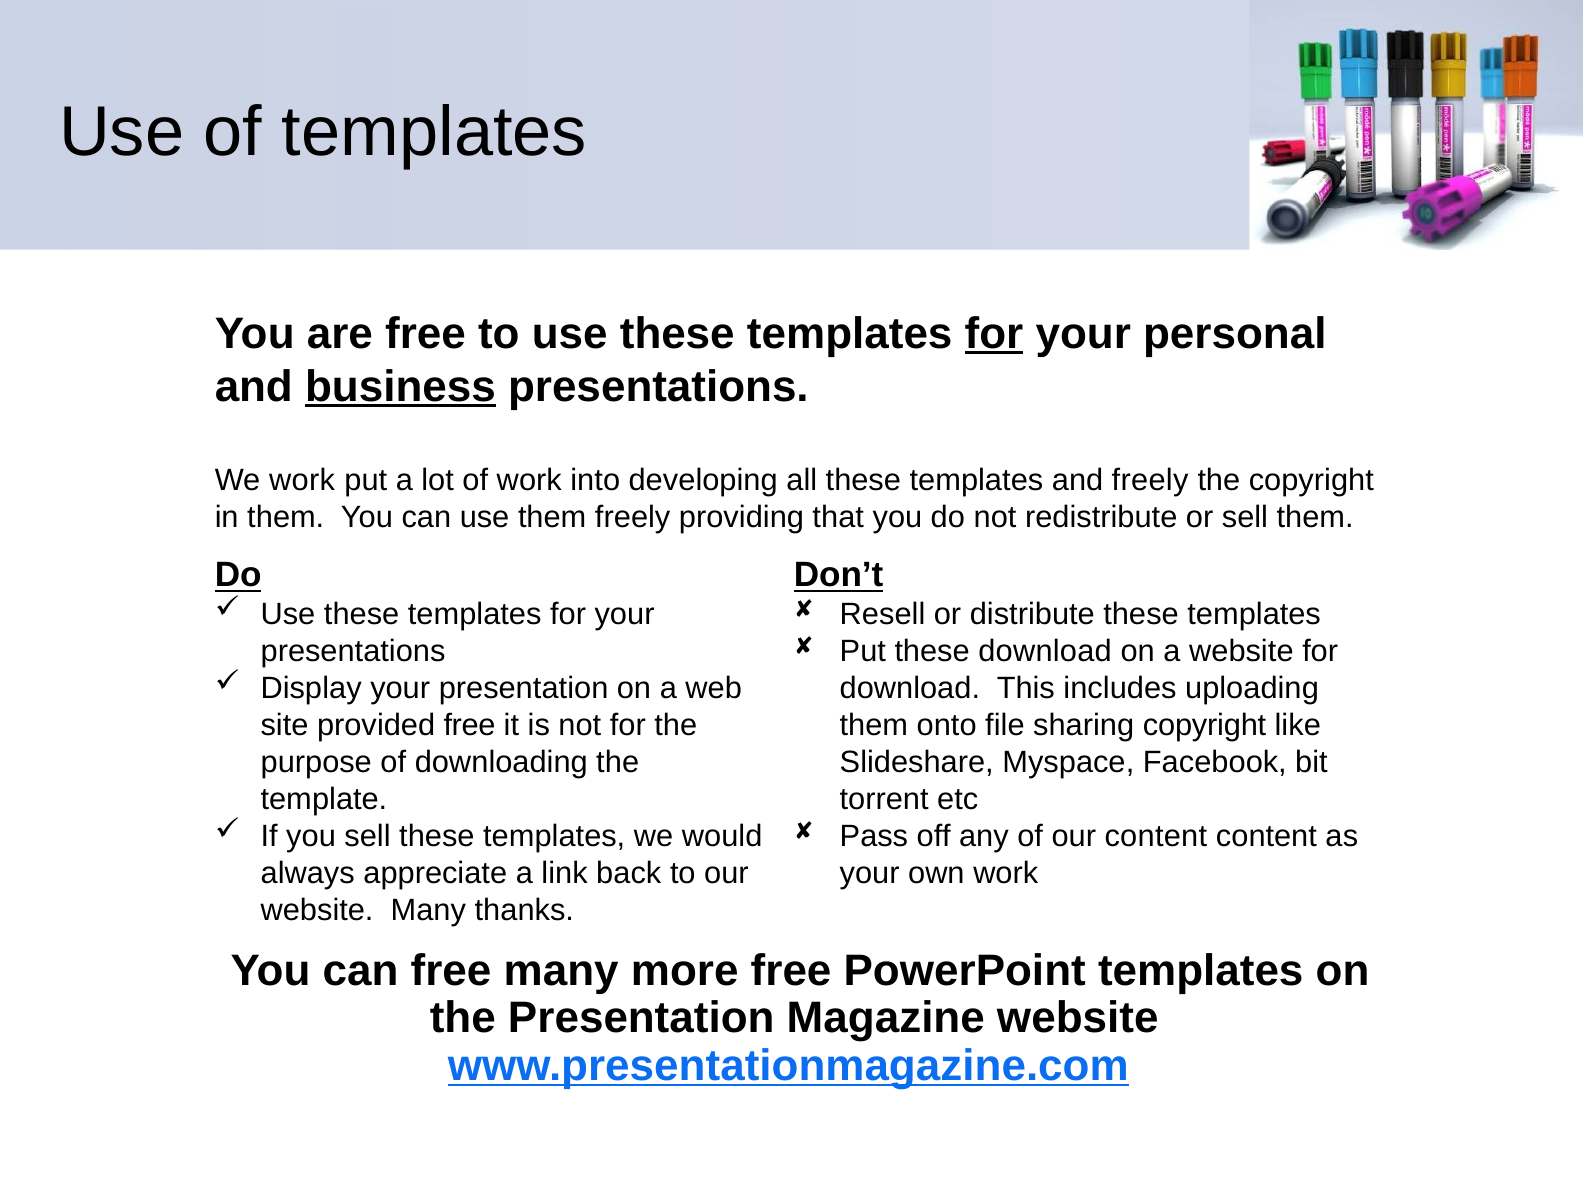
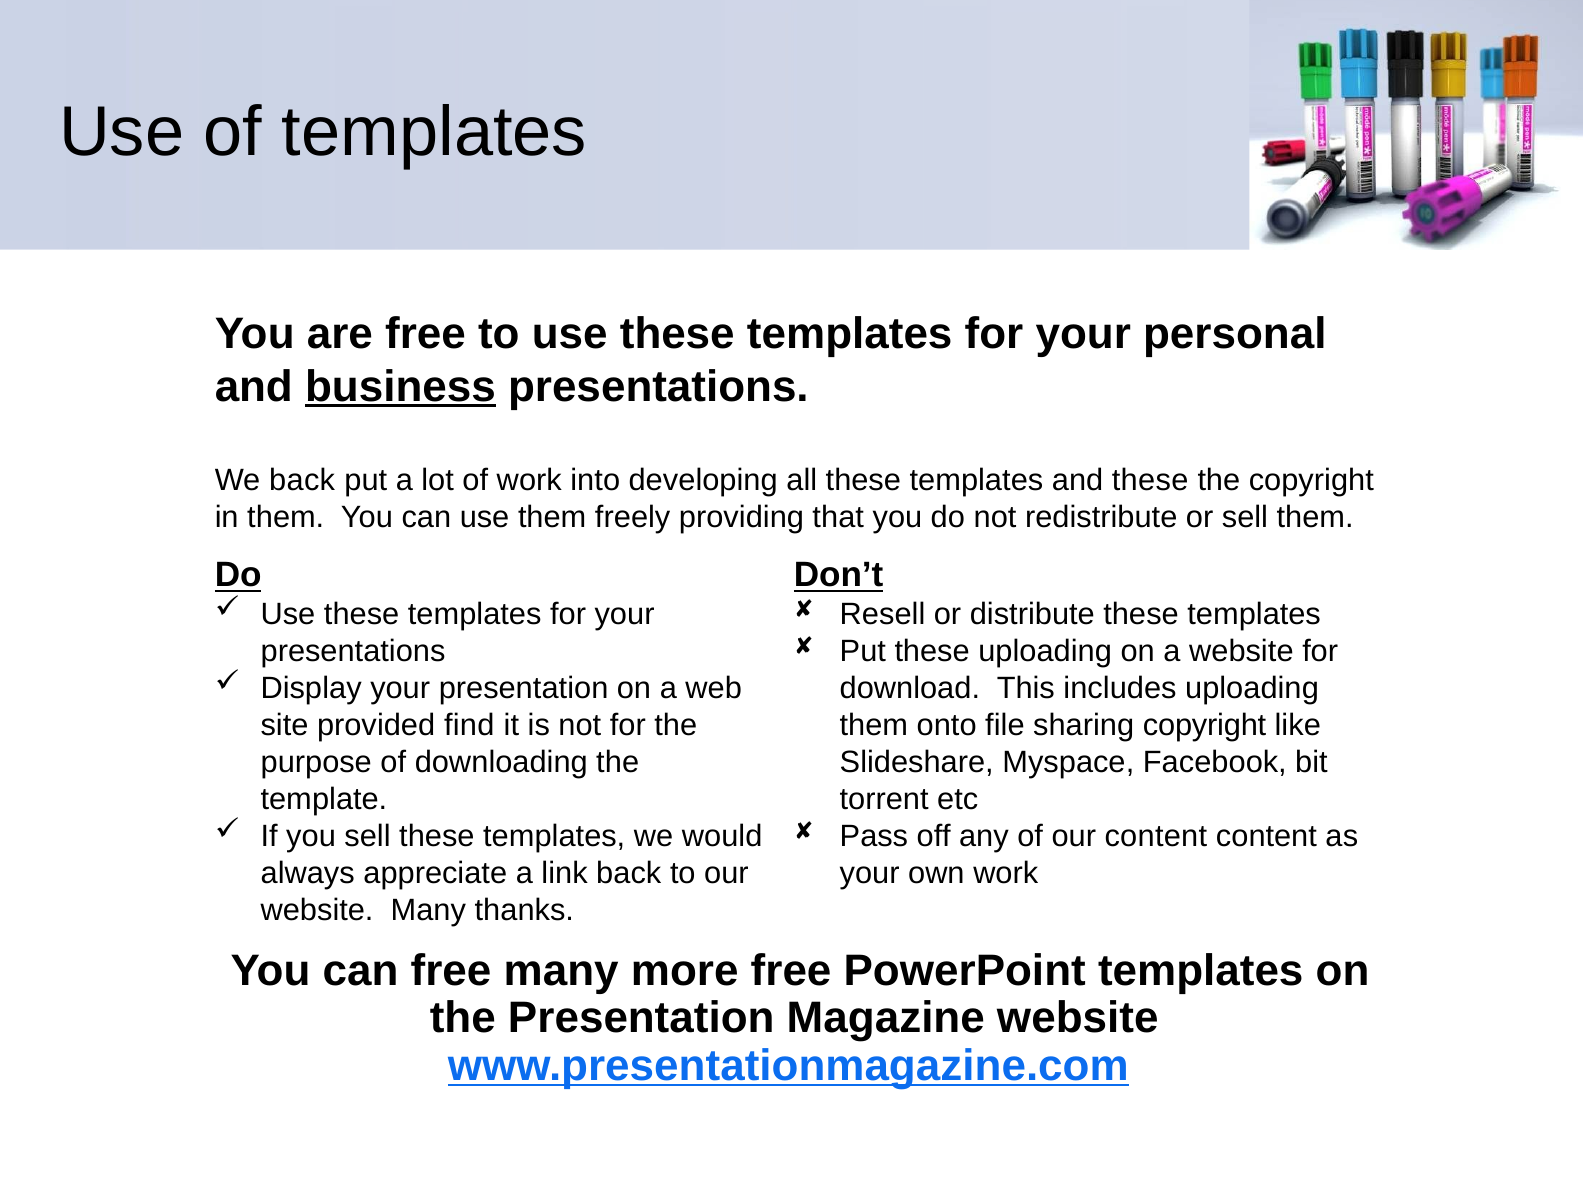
for at (994, 333) underline: present -> none
We work: work -> back
and freely: freely -> these
these download: download -> uploading
provided free: free -> find
